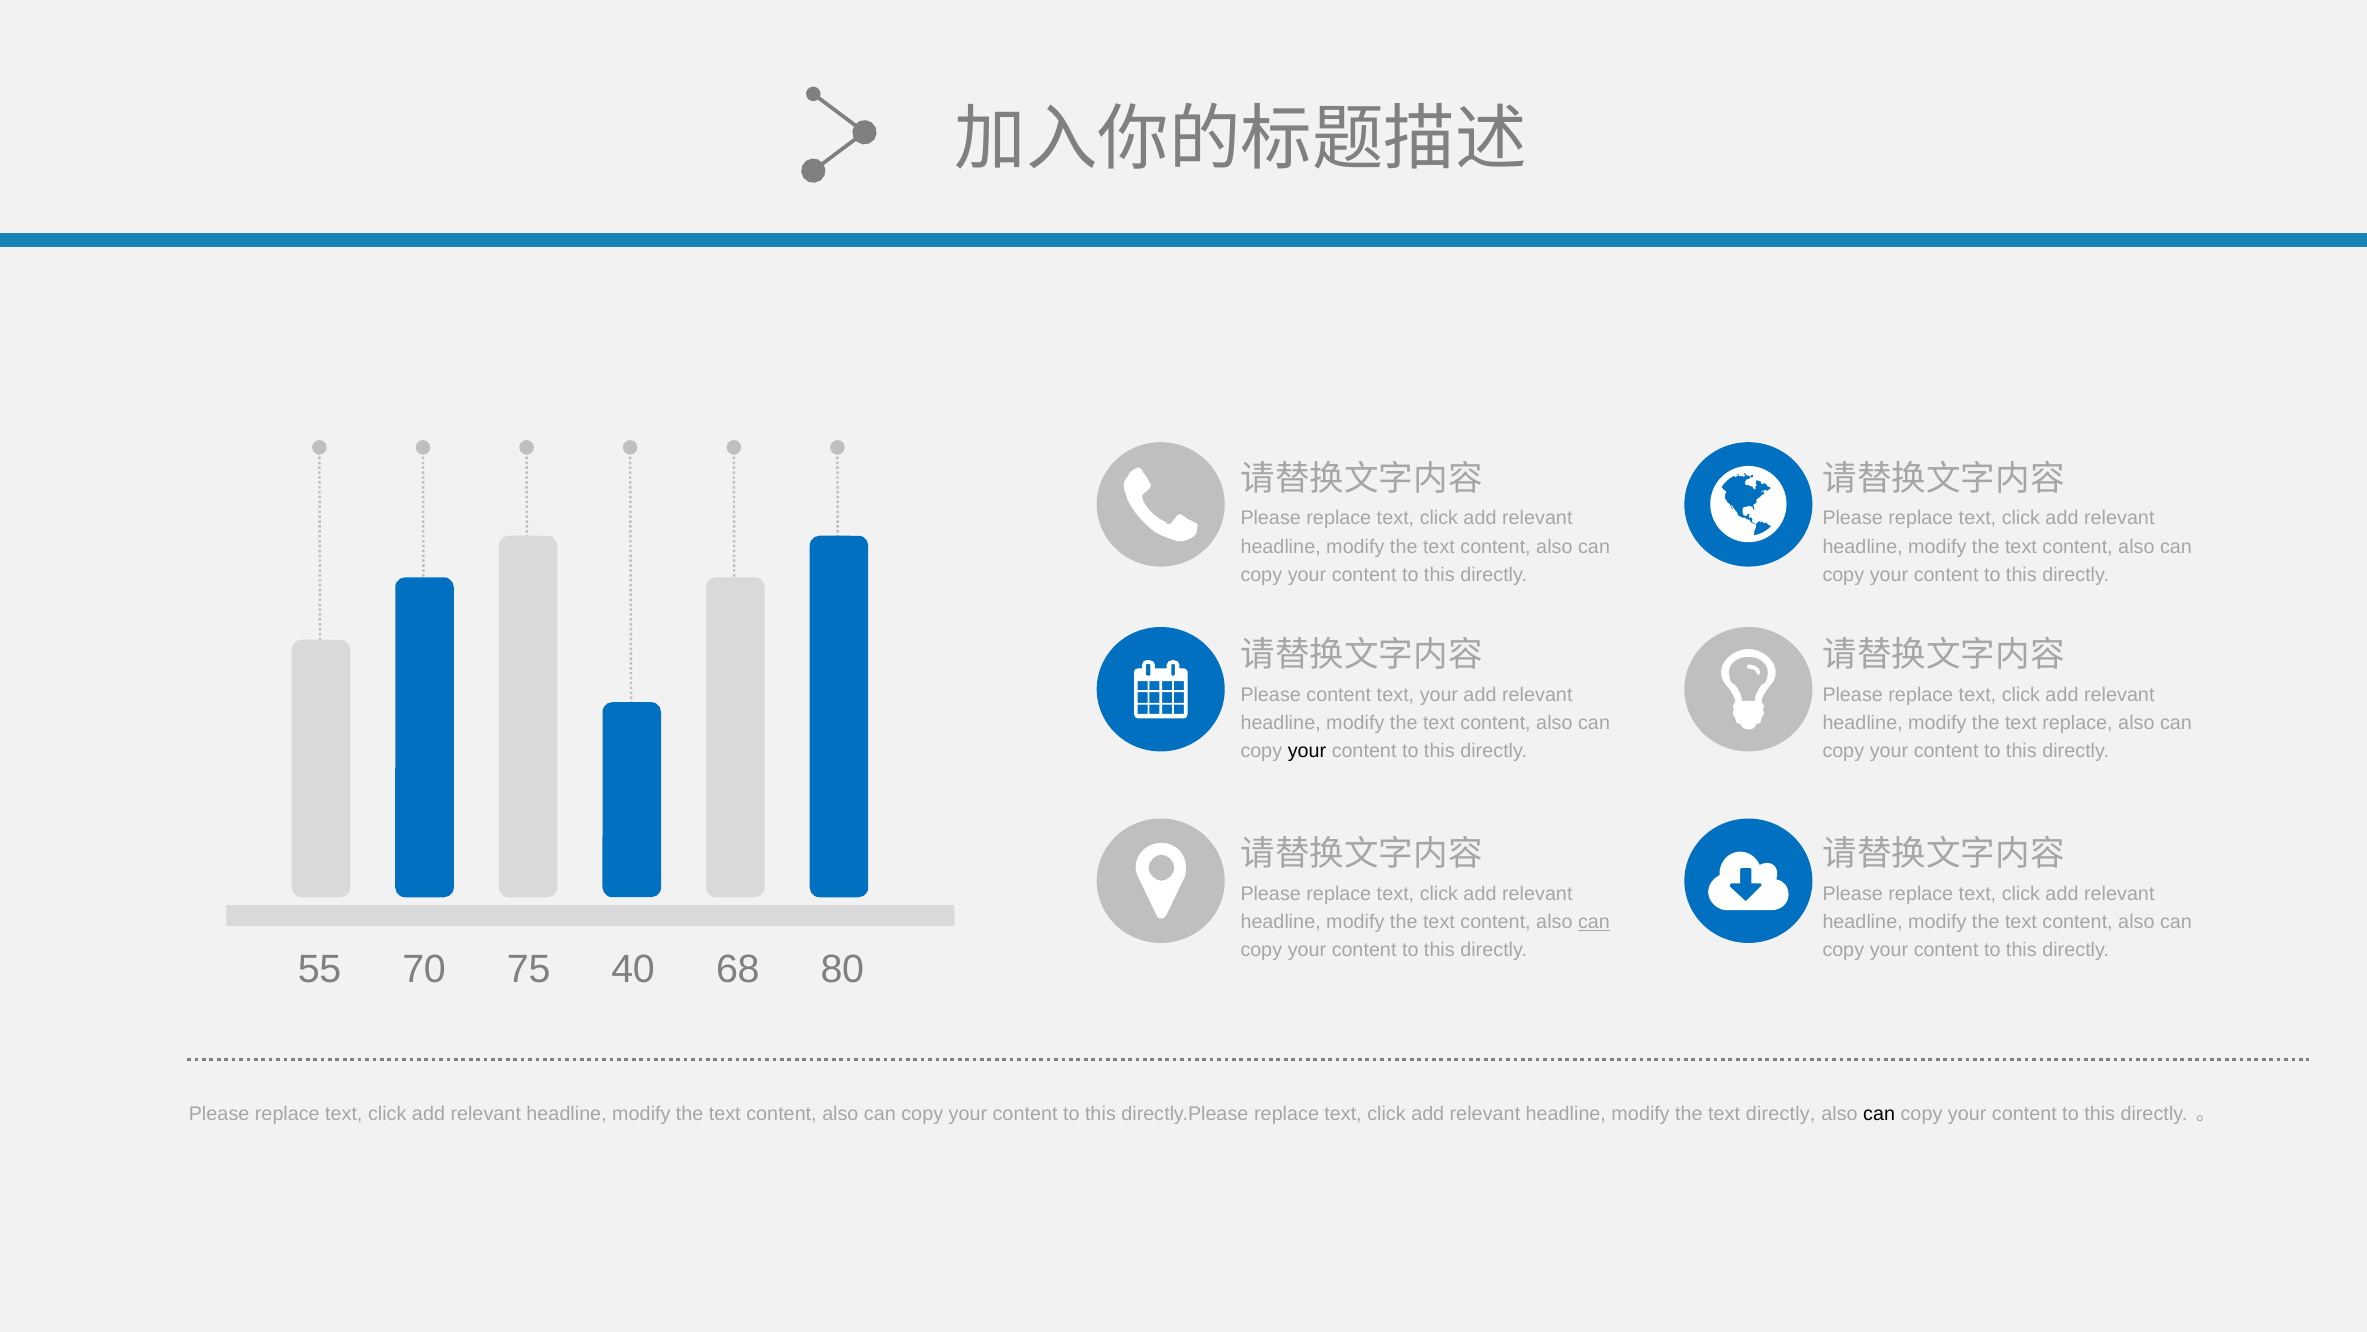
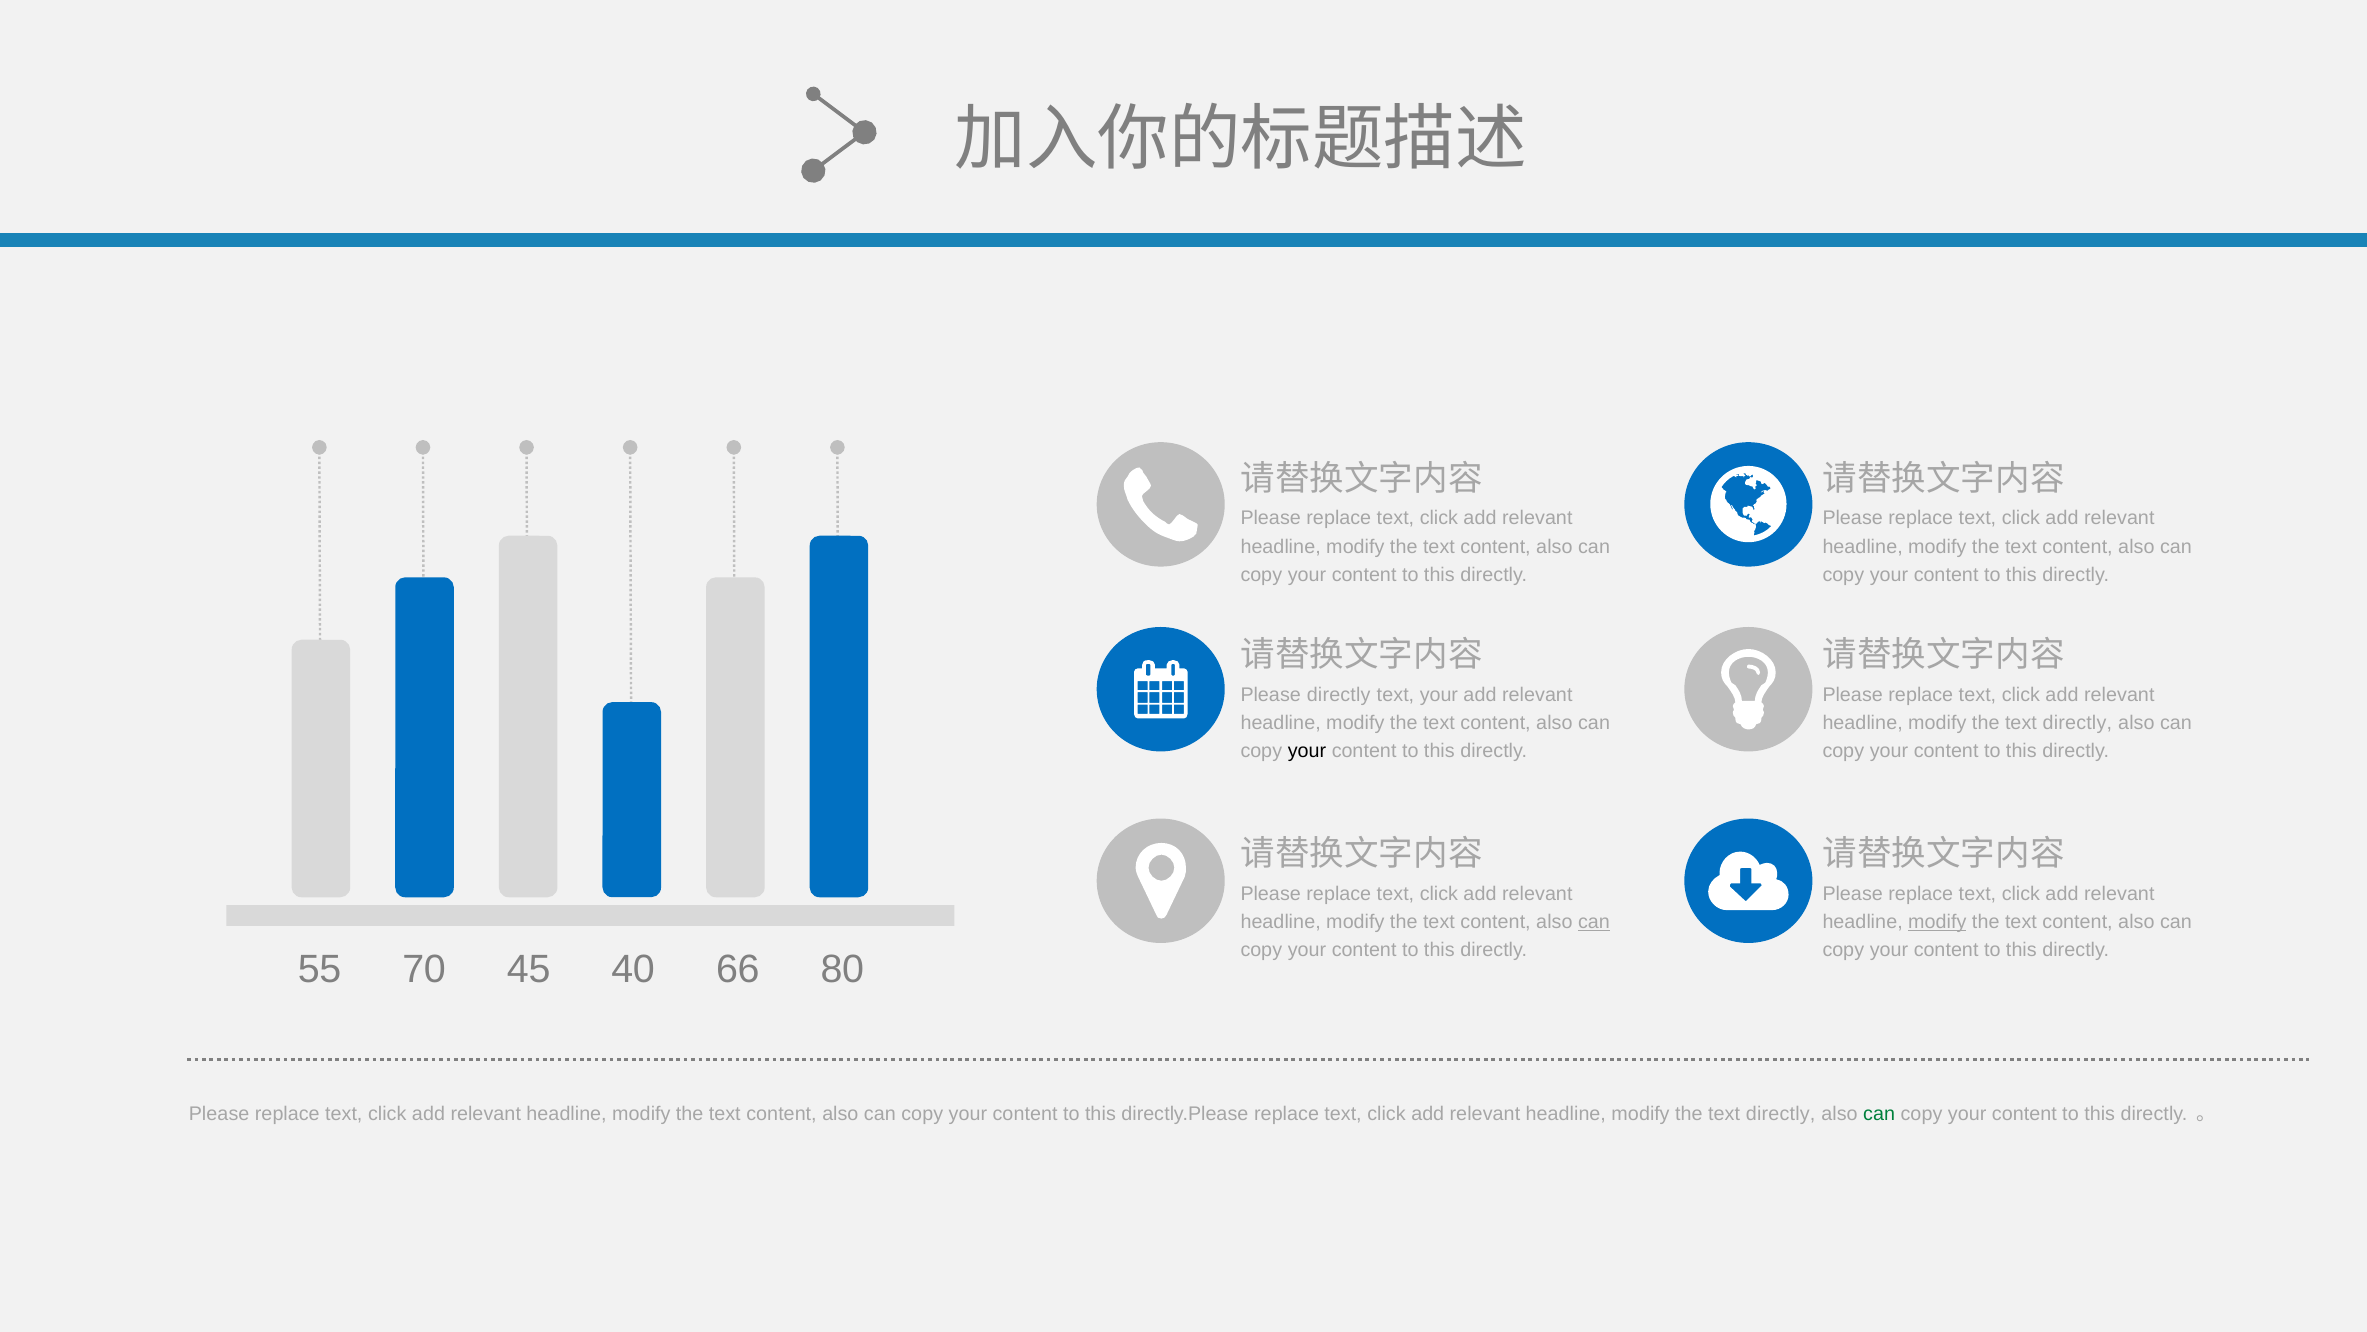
Please content: content -> directly
replace at (2077, 723): replace -> directly
modify at (1937, 922) underline: none -> present
75: 75 -> 45
68: 68 -> 66
can at (1879, 1114) colour: black -> green
